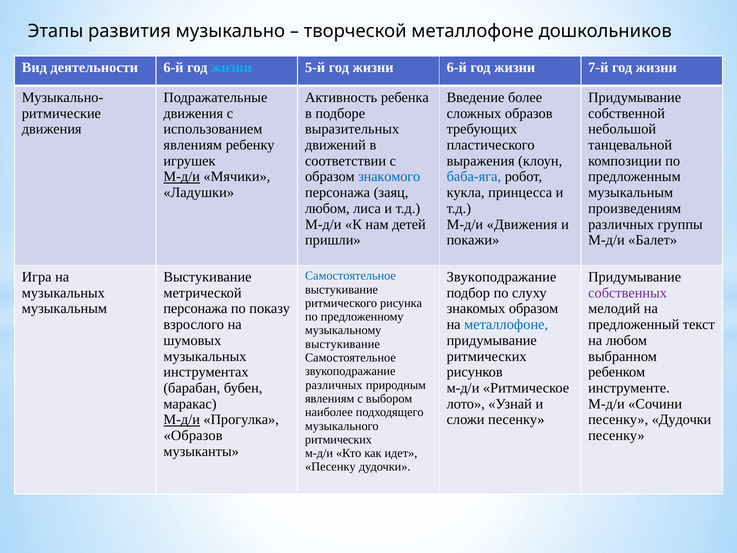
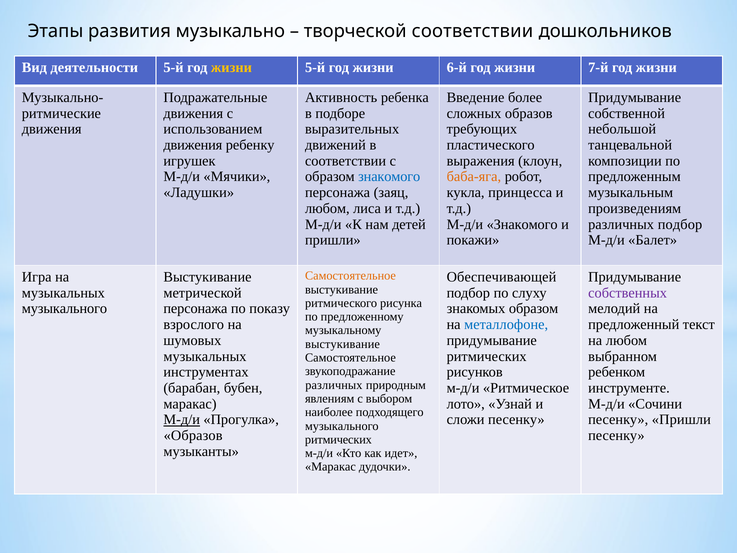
творческой металлофоне: металлофоне -> соответствии
деятельности 6-й: 6-й -> 5-й
жизни at (231, 68) colour: light blue -> yellow
явлениям at (193, 145): явлениям -> движения
М-д/и at (182, 177) underline: present -> none
баба-яга colour: blue -> orange
М-д/и Движения: Движения -> Знакомого
различных группы: группы -> подбор
Самостоятельное at (350, 276) colour: blue -> orange
Звукоподражание at (502, 277): Звукоподражание -> Обеспечивающей
музыкальным at (64, 309): музыкальным -> музыкального
Дудочки at (682, 419): Дудочки -> Пришли
Песенку at (330, 467): Песенку -> Маракас
